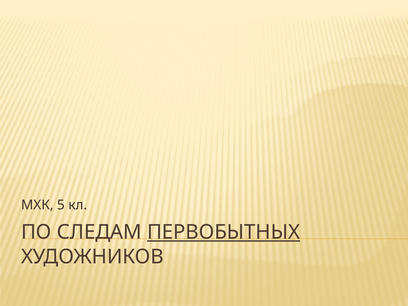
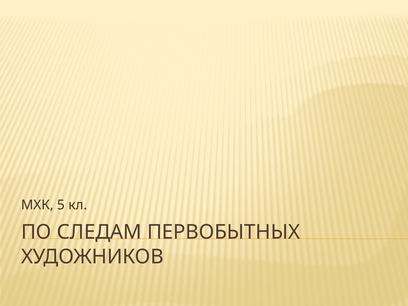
ПЕРВОБЫТНЫХ underline: present -> none
